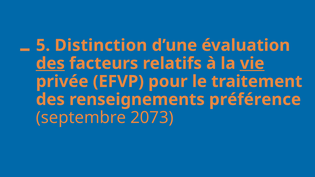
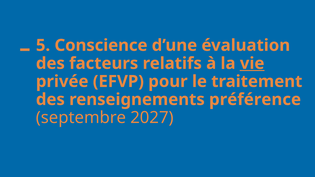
Distinction: Distinction -> Conscience
des at (50, 63) underline: present -> none
2073: 2073 -> 2027
